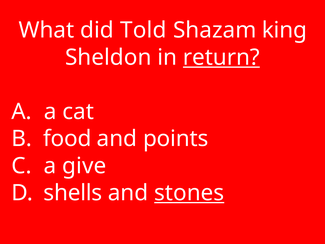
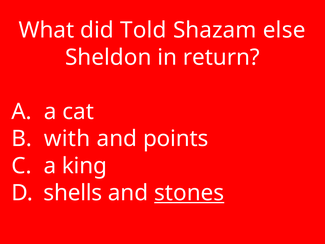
king: king -> else
return underline: present -> none
food: food -> with
give: give -> king
